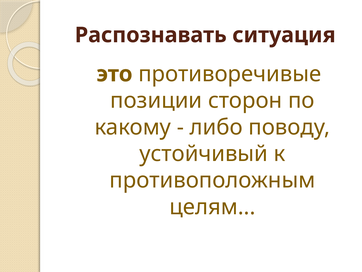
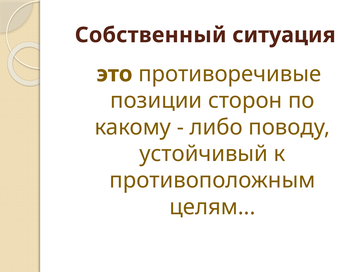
Распознавать: Распознавать -> Собственный
